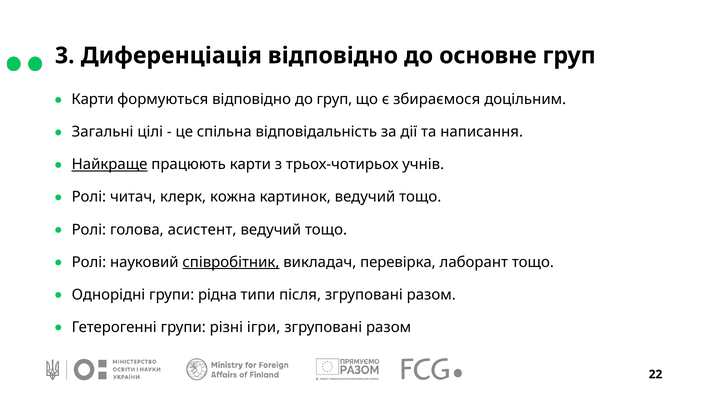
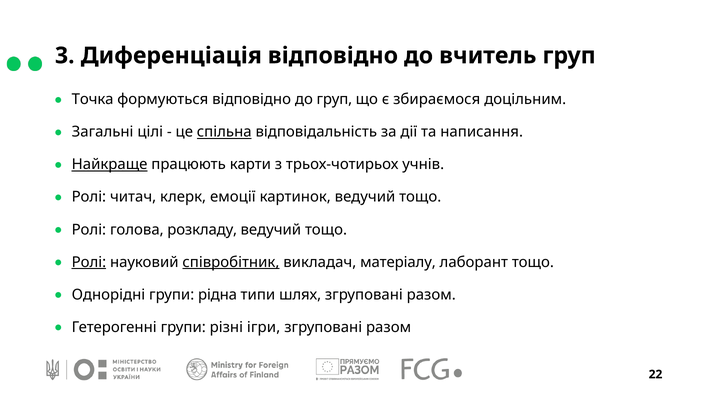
основне: основне -> вчитель
Карти at (93, 100): Карти -> Точка
спільна underline: none -> present
кожна: кожна -> емоції
асистент: асистент -> розкладу
Ролі at (89, 262) underline: none -> present
перевірка: перевірка -> матеріалу
після: після -> шлях
